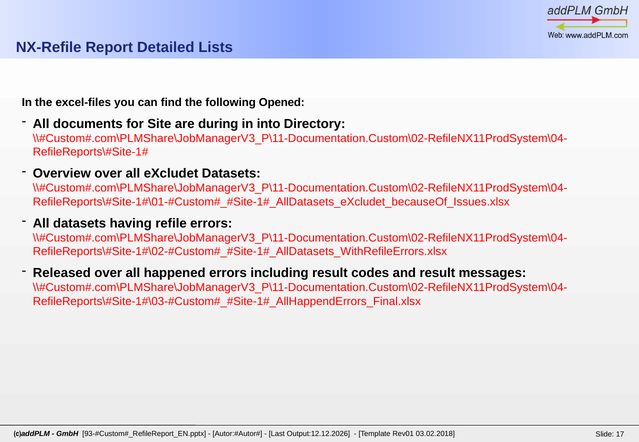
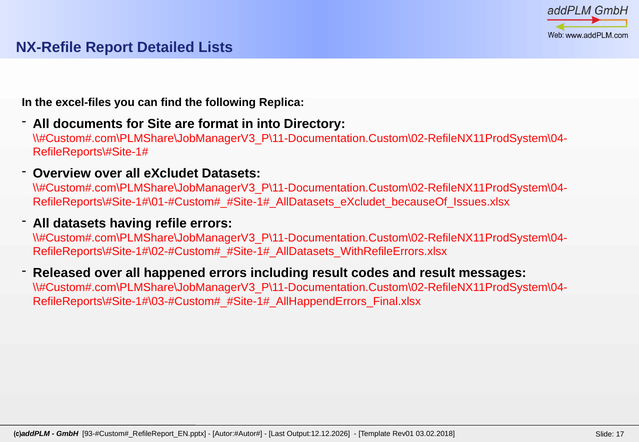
Opened: Opened -> Replica
during: during -> format
